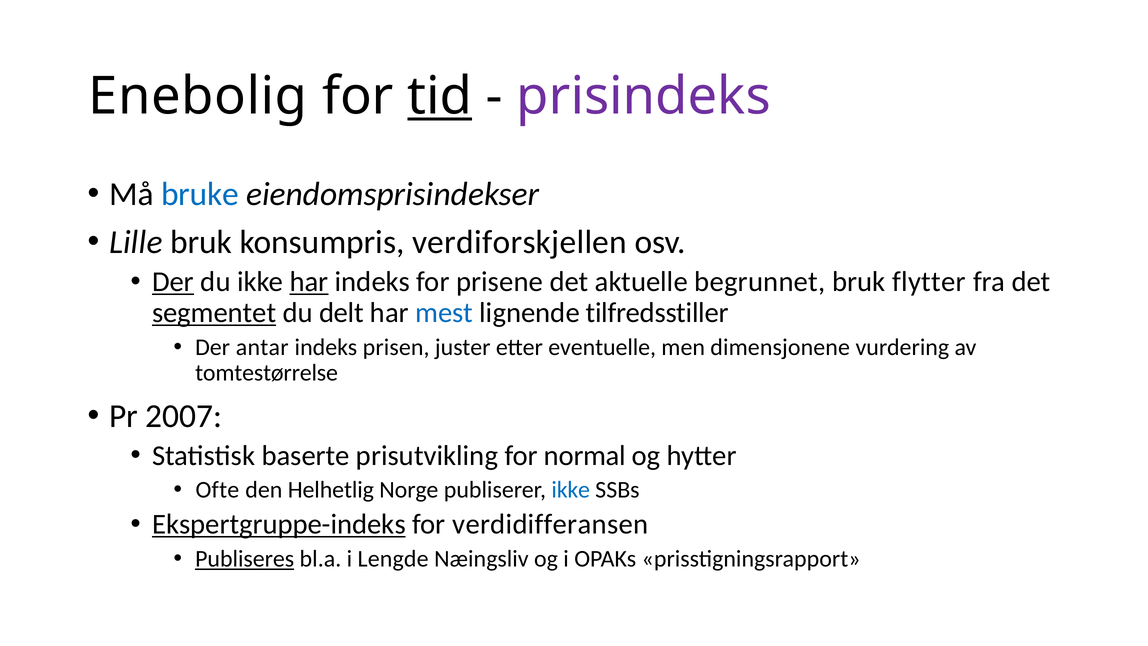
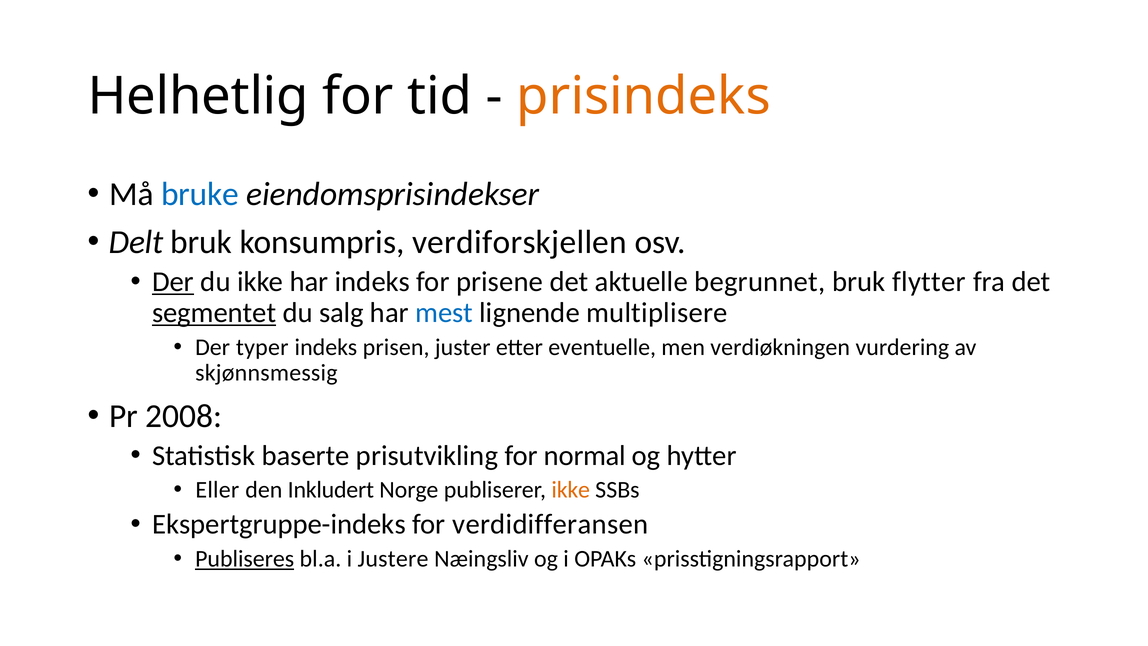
Enebolig: Enebolig -> Helhetlig
tid underline: present -> none
prisindeks colour: purple -> orange
Lille: Lille -> Delt
har at (309, 282) underline: present -> none
delt: delt -> salg
tilfredsstiller: tilfredsstiller -> multiplisere
antar: antar -> typer
dimensjonene: dimensjonene -> verdiøkningen
tomtestørrelse: tomtestørrelse -> skjønnsmessig
2007: 2007 -> 2008
Ofte: Ofte -> Eller
Helhetlig: Helhetlig -> Inkludert
ikke at (571, 490) colour: blue -> orange
Ekspertgruppe-indeks underline: present -> none
Lengde: Lengde -> Justere
